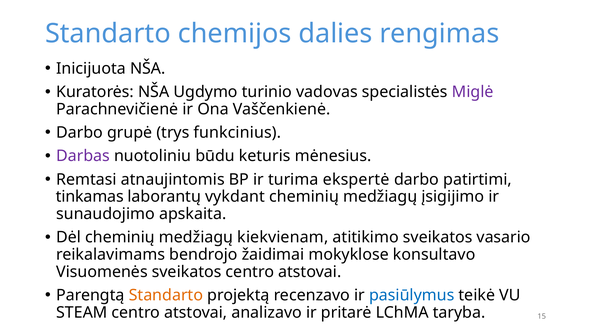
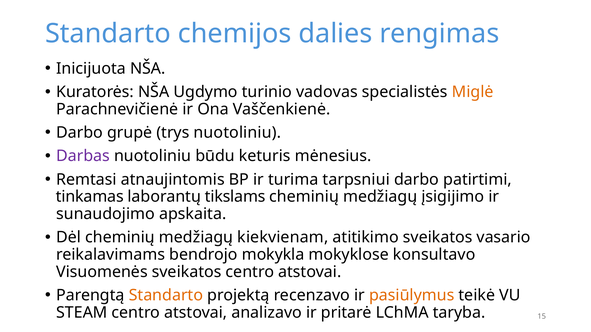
Miglė colour: purple -> orange
trys funkcinius: funkcinius -> nuotoliniu
ekspertė: ekspertė -> tarpsniui
vykdant: vykdant -> tikslams
žaidimai: žaidimai -> mokykla
pasiūlymus colour: blue -> orange
